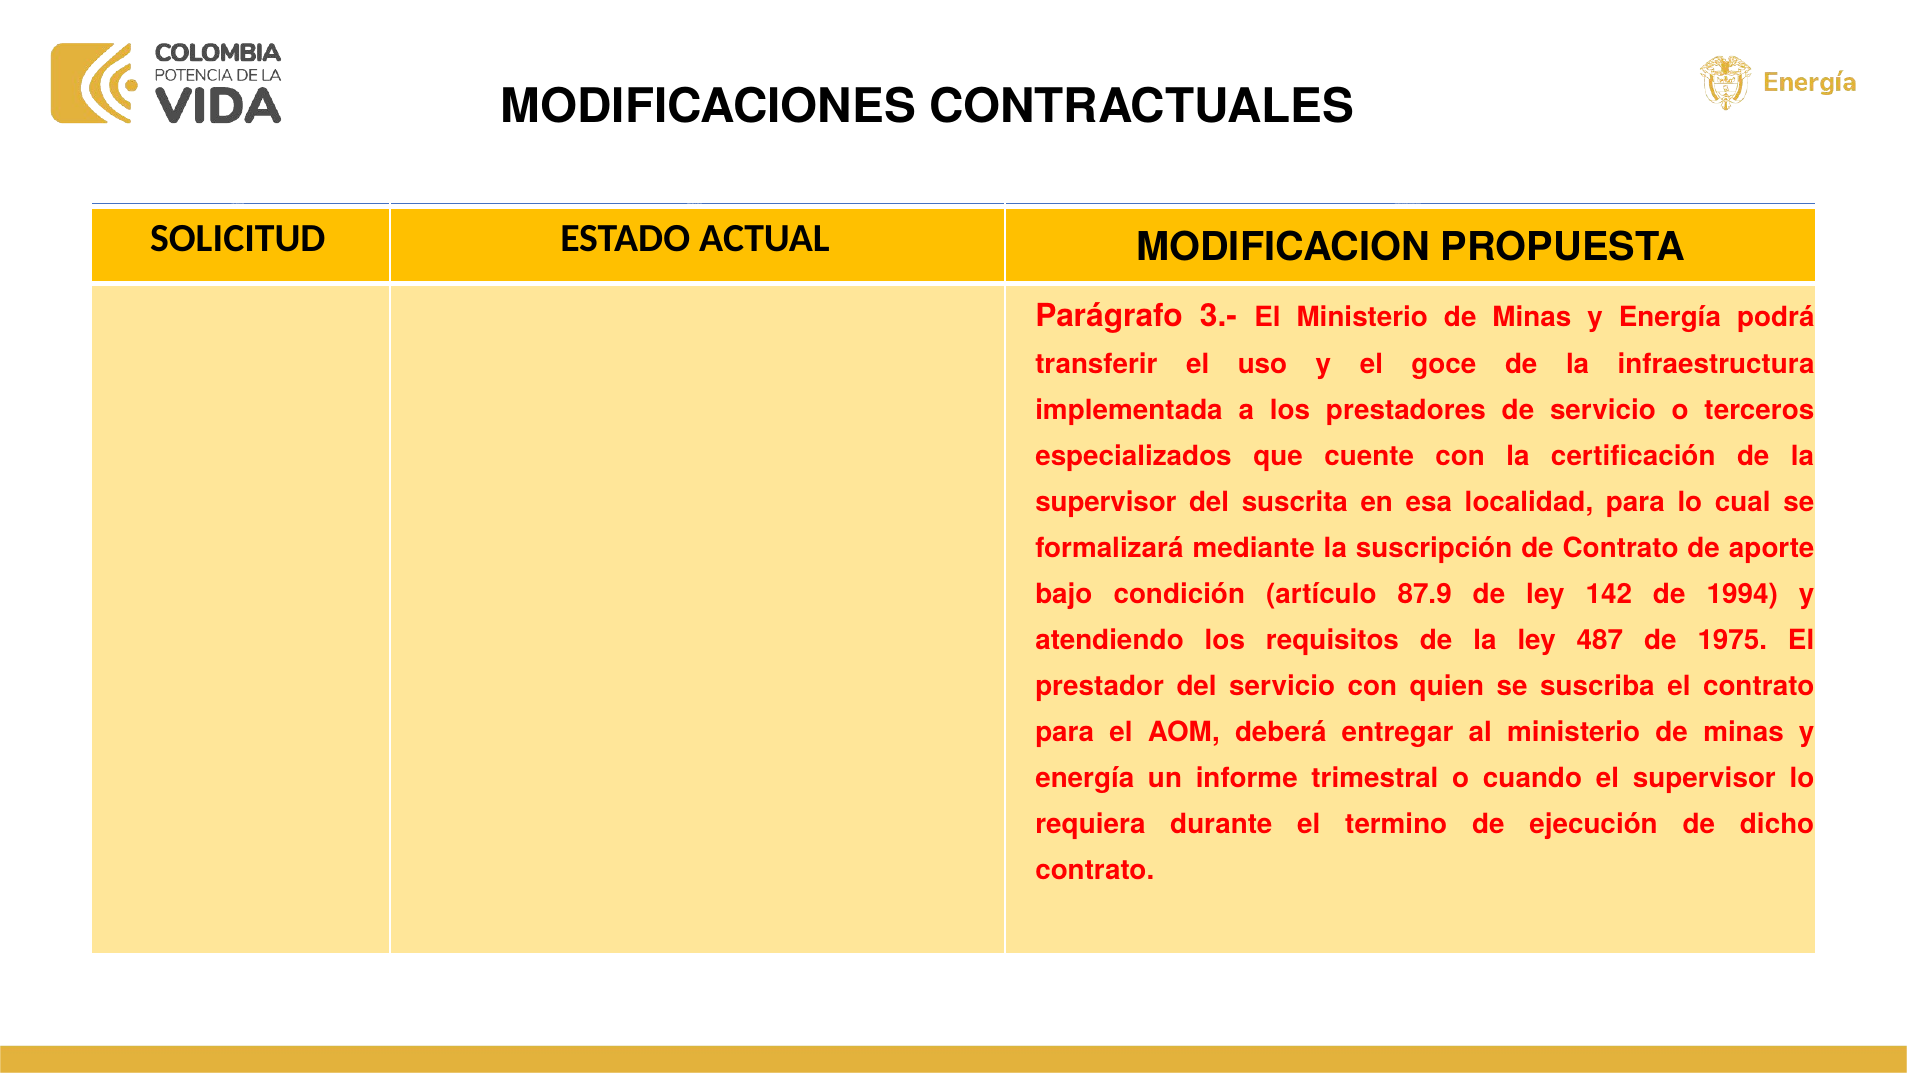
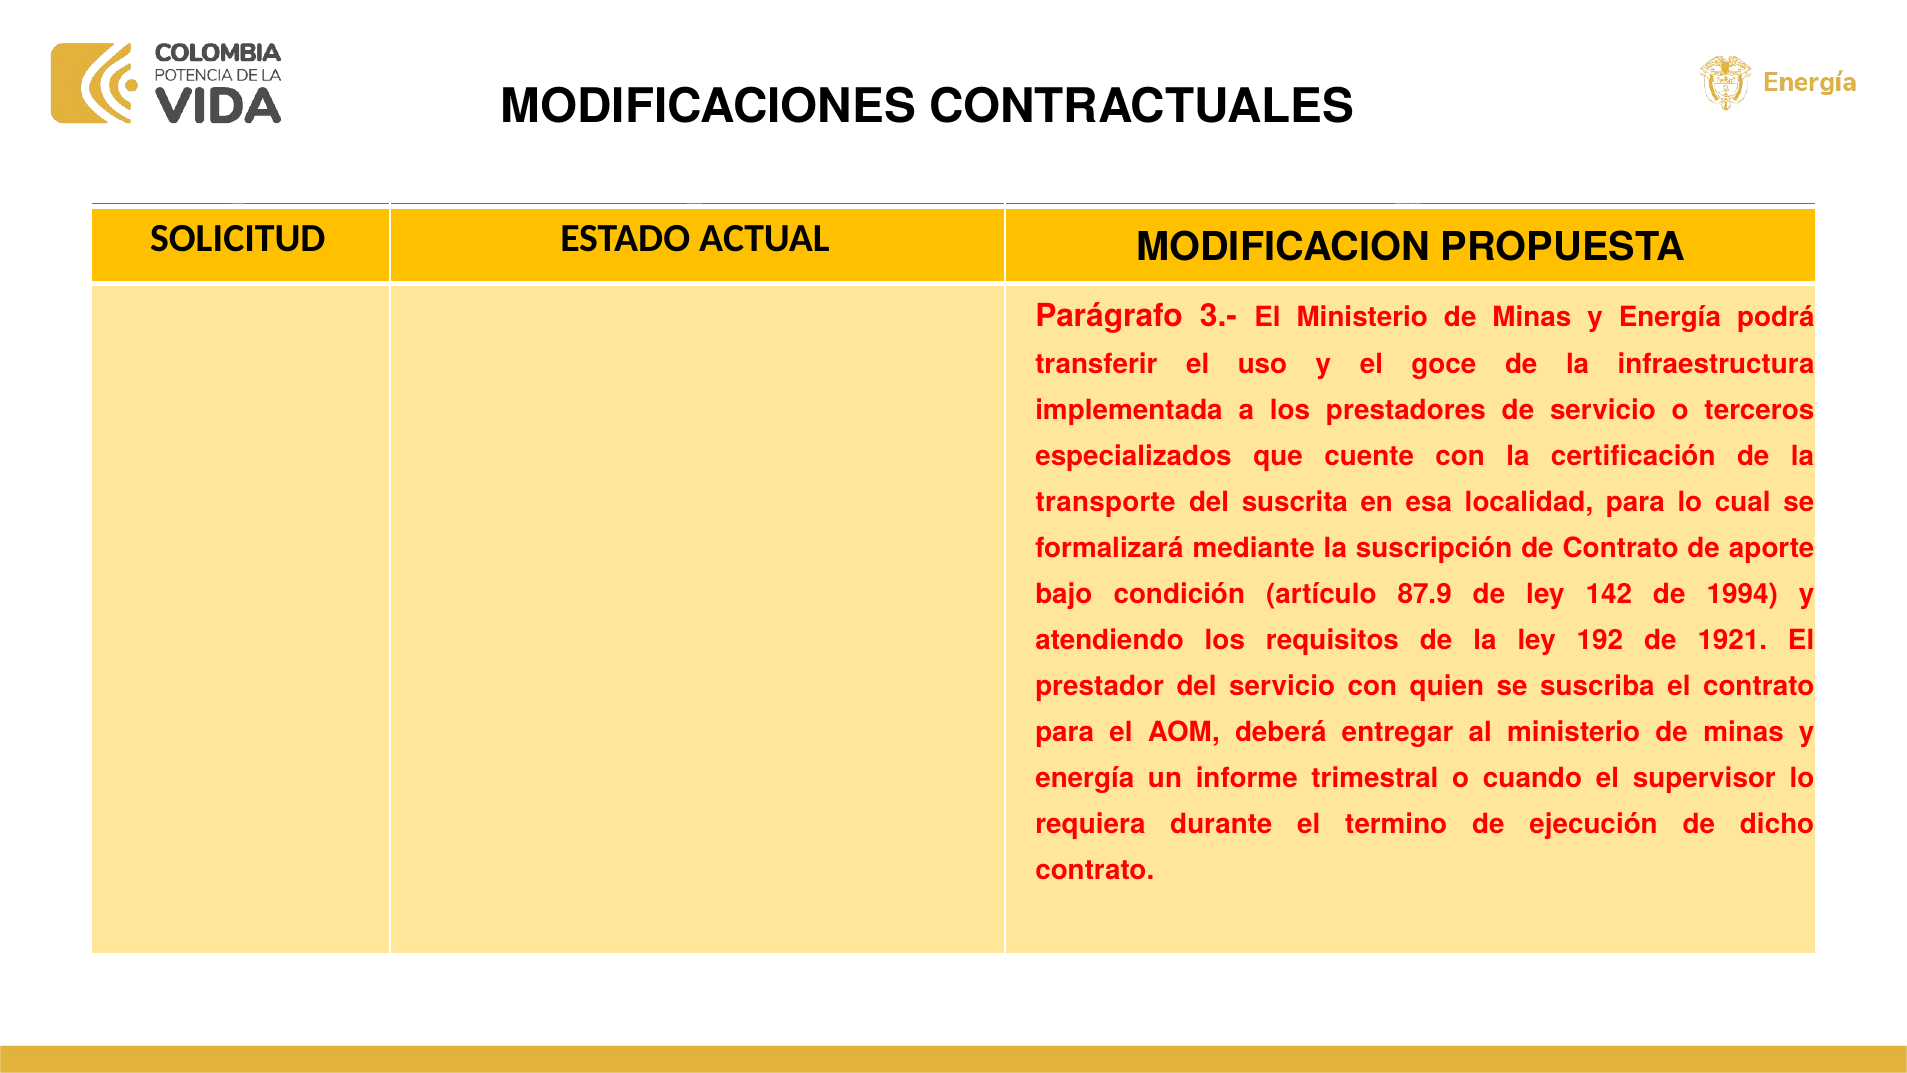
supervisor at (1106, 502): supervisor -> transporte
487: 487 -> 192
1975: 1975 -> 1921
